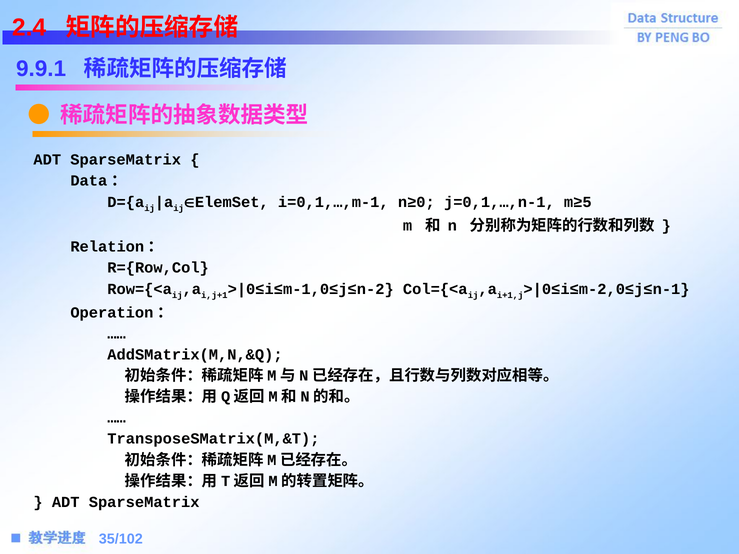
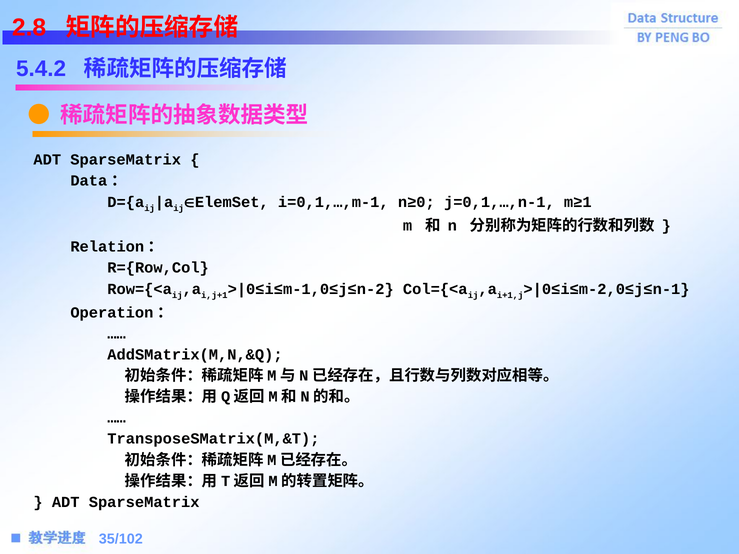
2.4: 2.4 -> 2.8
9.9.1: 9.9.1 -> 5.4.2
m≥5: m≥5 -> m≥1
